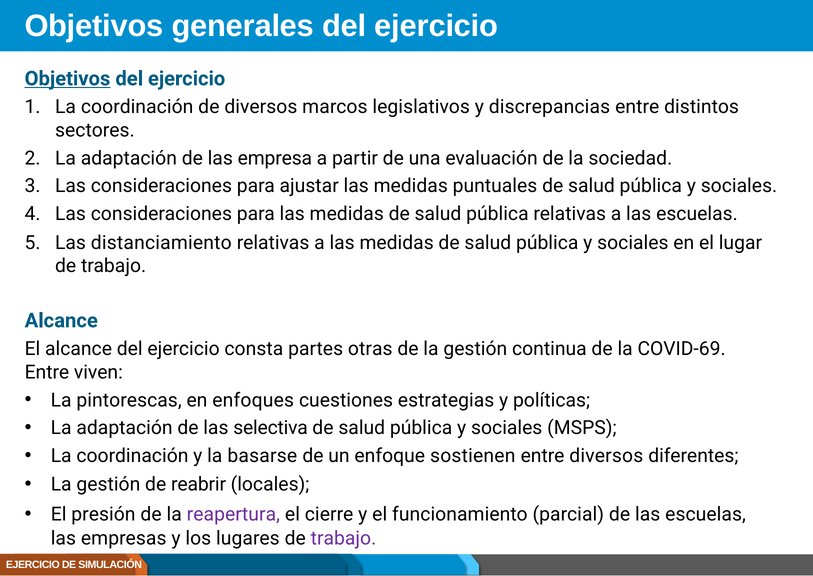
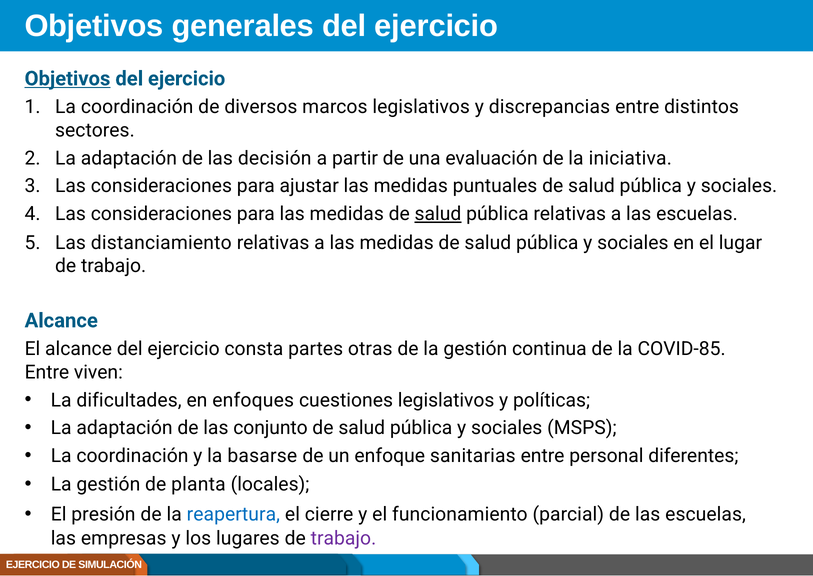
empresa: empresa -> decisión
sociedad: sociedad -> iniciativa
salud at (438, 214) underline: none -> present
COVID-69: COVID-69 -> COVID-85
pintorescas: pintorescas -> dificultades
cuestiones estrategias: estrategias -> legislativos
selectiva: selectiva -> conjunto
sostienen: sostienen -> sanitarias
entre diversos: diversos -> personal
reabrir: reabrir -> planta
reapertura colour: purple -> blue
